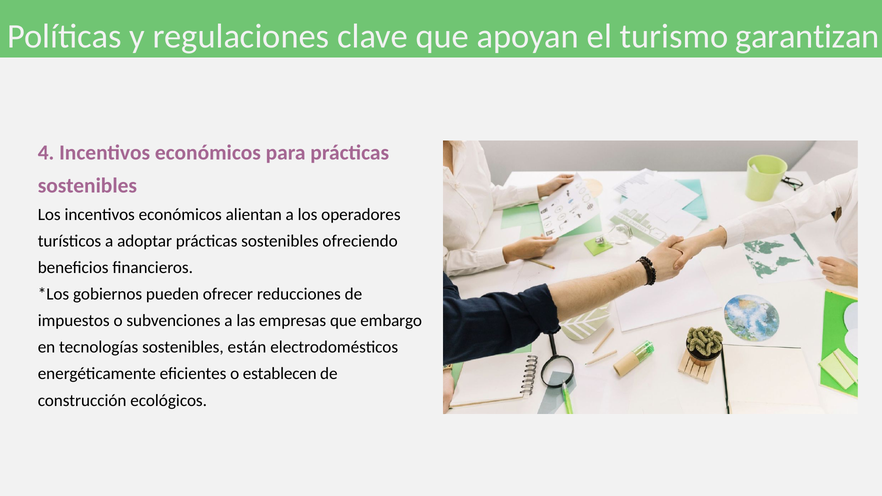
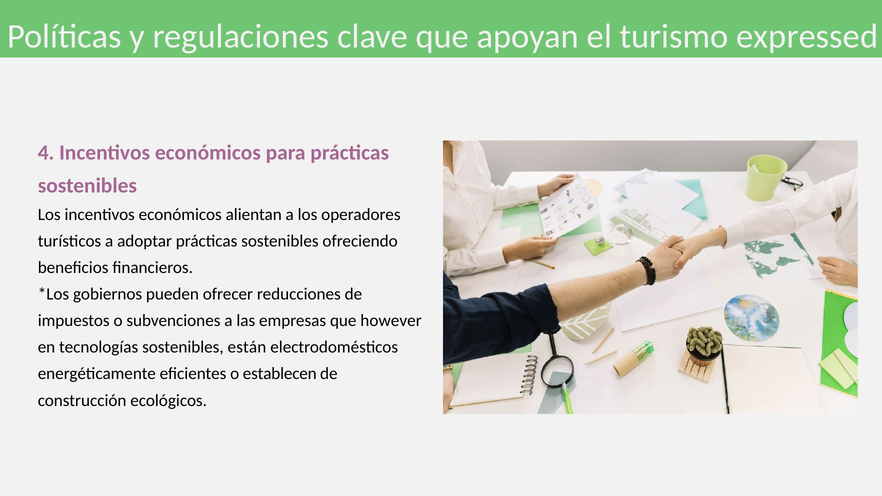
garantizan: garantizan -> expressed
embargo: embargo -> however
